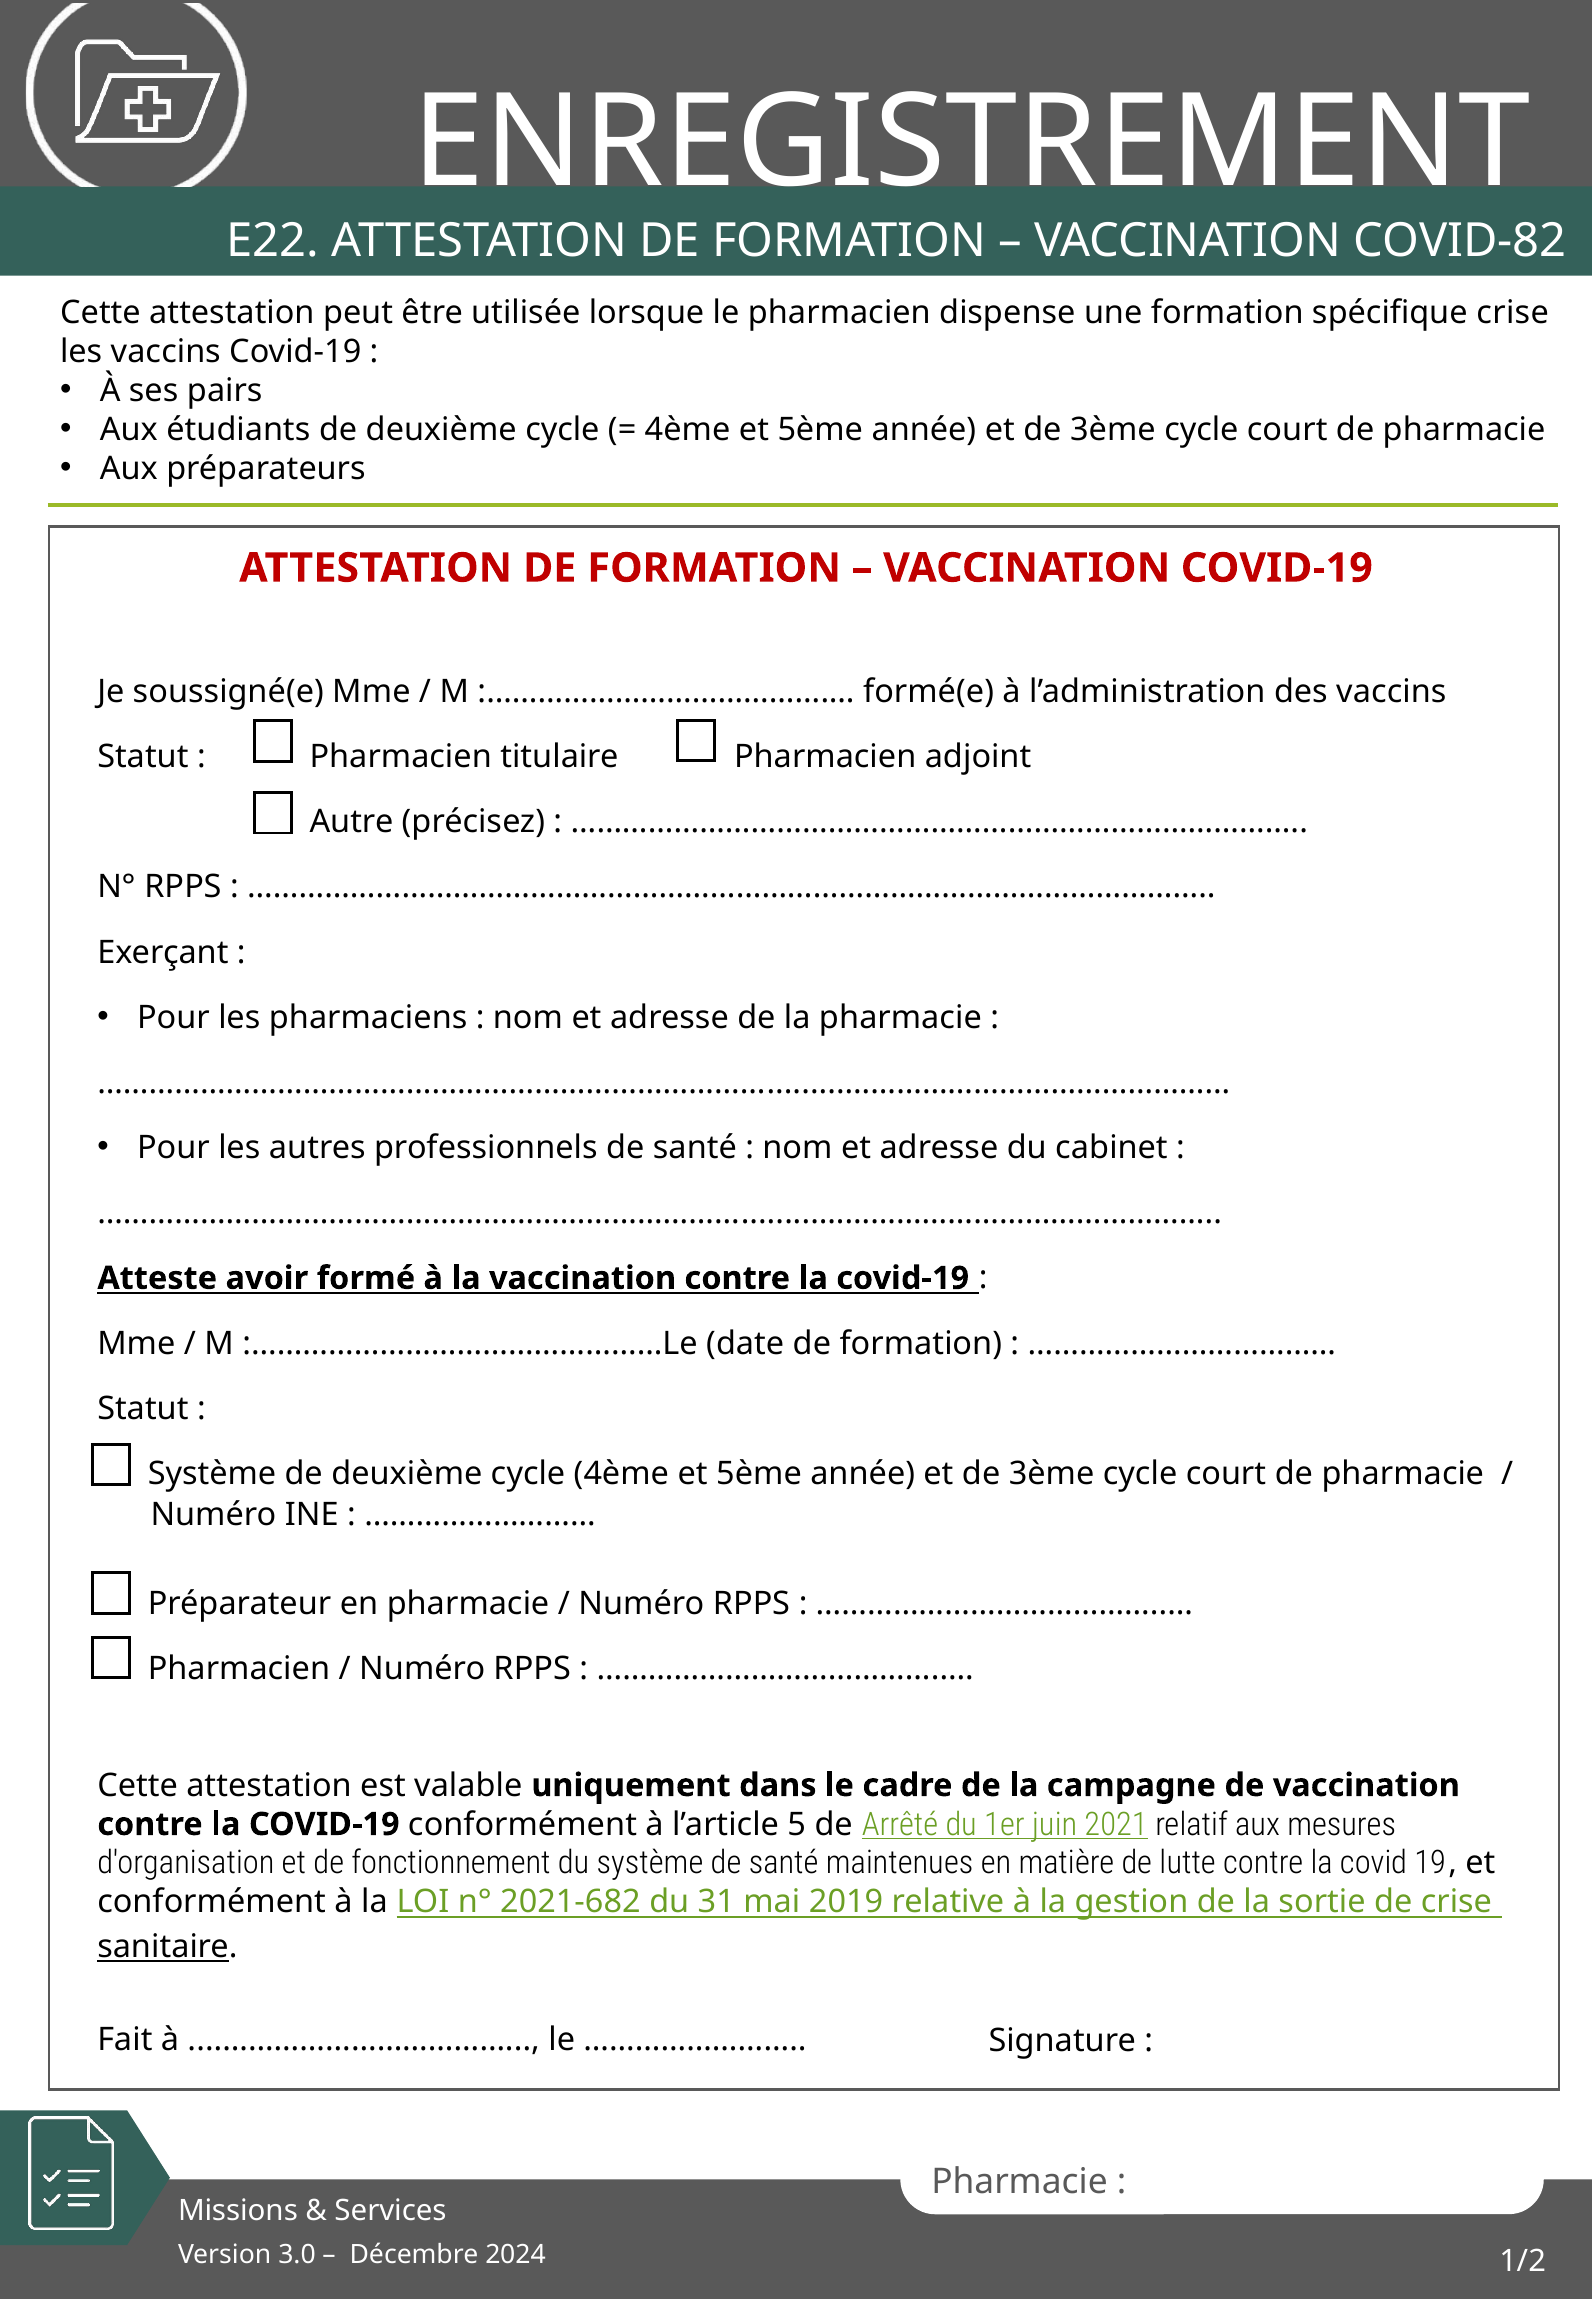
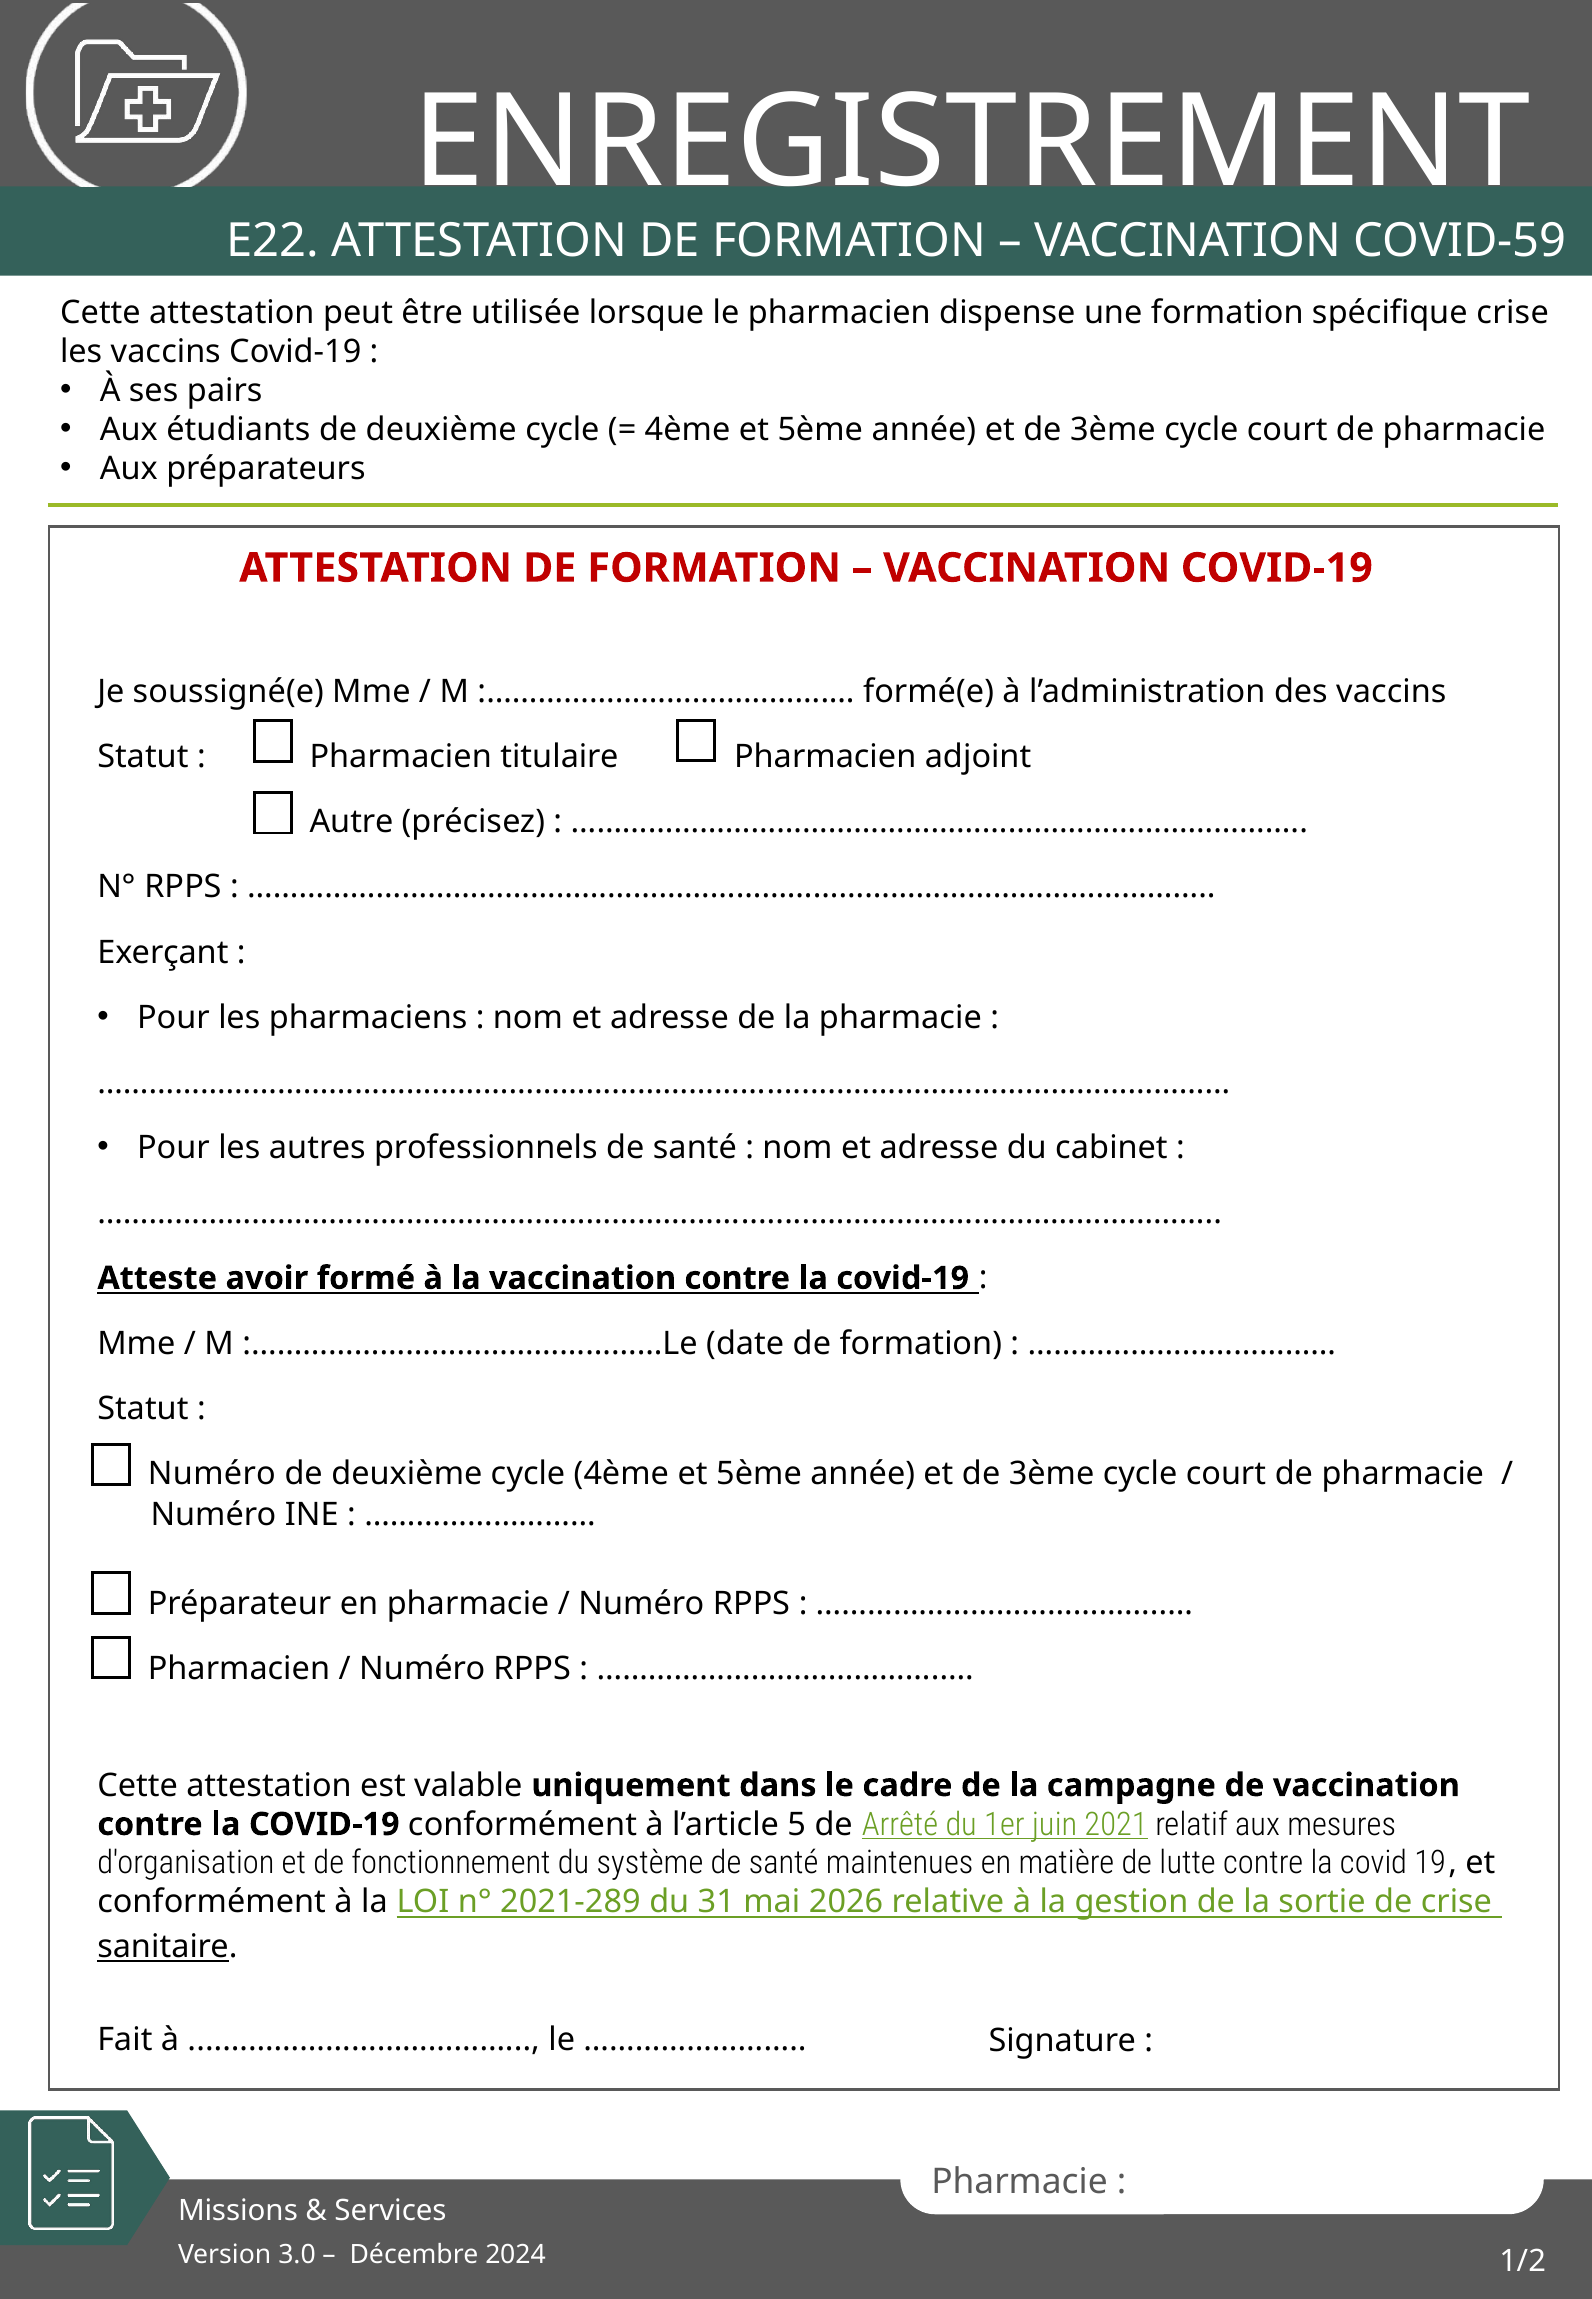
COVID-82: COVID-82 -> COVID-59
Système at (212, 1474): Système -> Numéro
2021-682: 2021-682 -> 2021-289
2019: 2019 -> 2026
